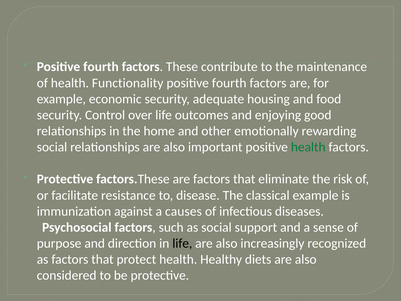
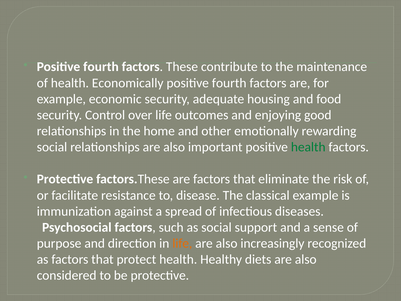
Functionality: Functionality -> Economically
causes: causes -> spread
life at (182, 243) colour: black -> orange
